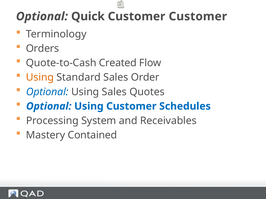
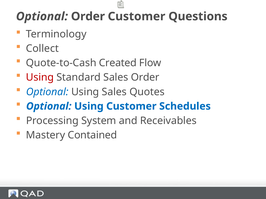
Optional Quick: Quick -> Order
Customer Customer: Customer -> Questions
Orders: Orders -> Collect
Using at (40, 78) colour: orange -> red
